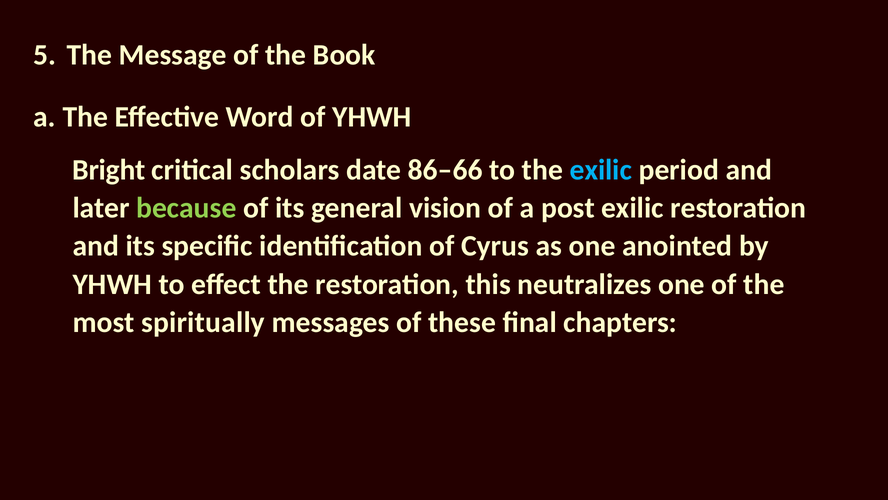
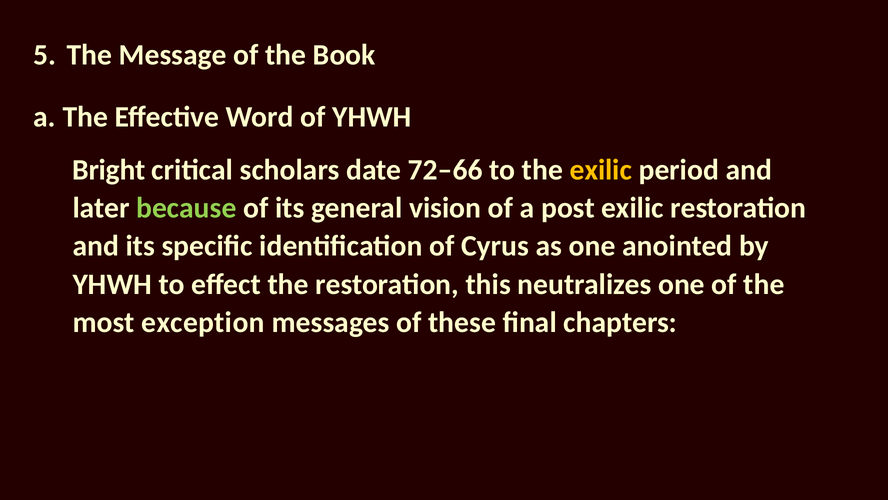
86–66: 86–66 -> 72–66
exilic at (601, 170) colour: light blue -> yellow
spiritually: spiritually -> exception
